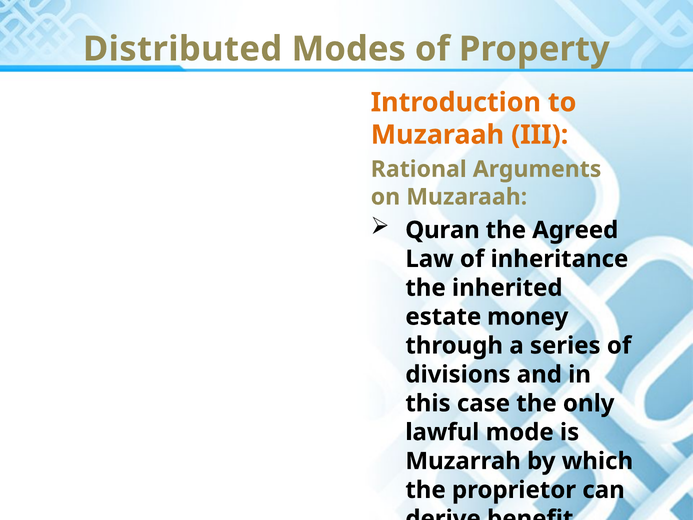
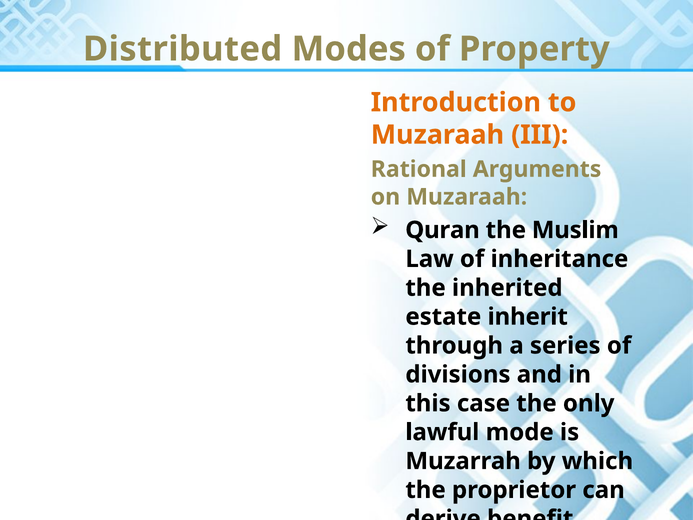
Agreed: Agreed -> Muslim
money: money -> inherit
